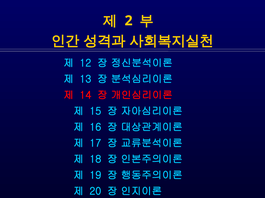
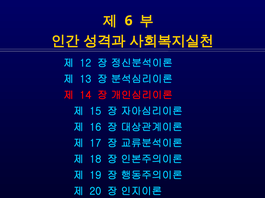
2: 2 -> 6
